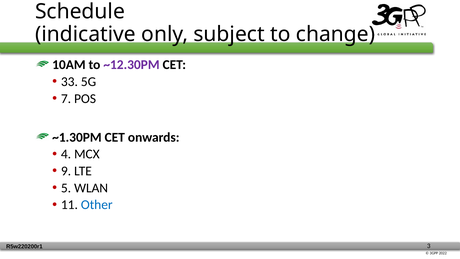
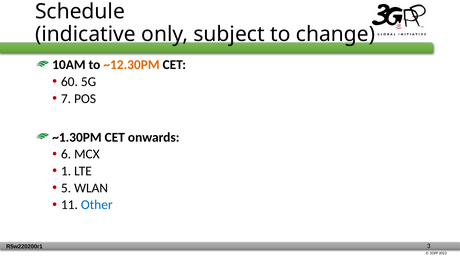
~12.30PM colour: purple -> orange
33: 33 -> 60
4: 4 -> 6
9: 9 -> 1
